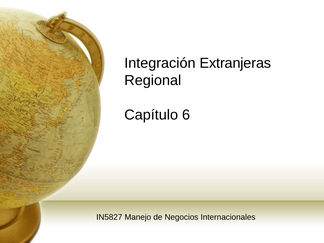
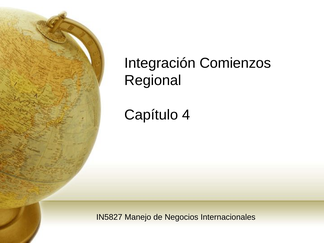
Extranjeras: Extranjeras -> Comienzos
6: 6 -> 4
